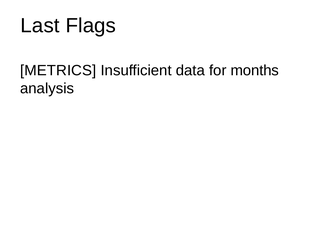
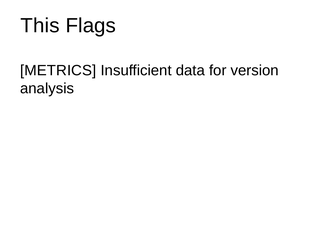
Last: Last -> This
months: months -> version
